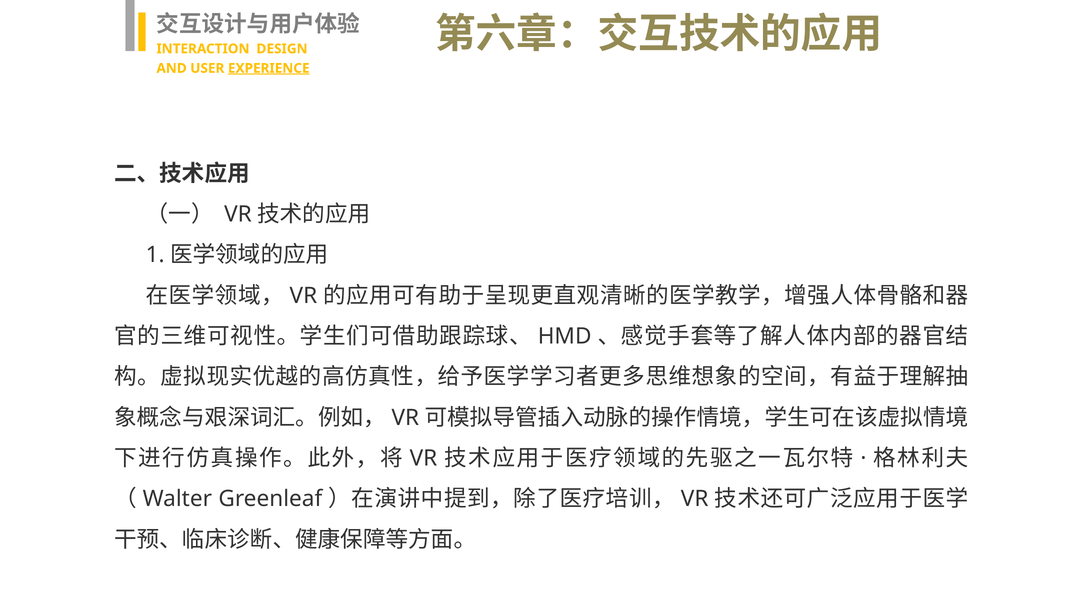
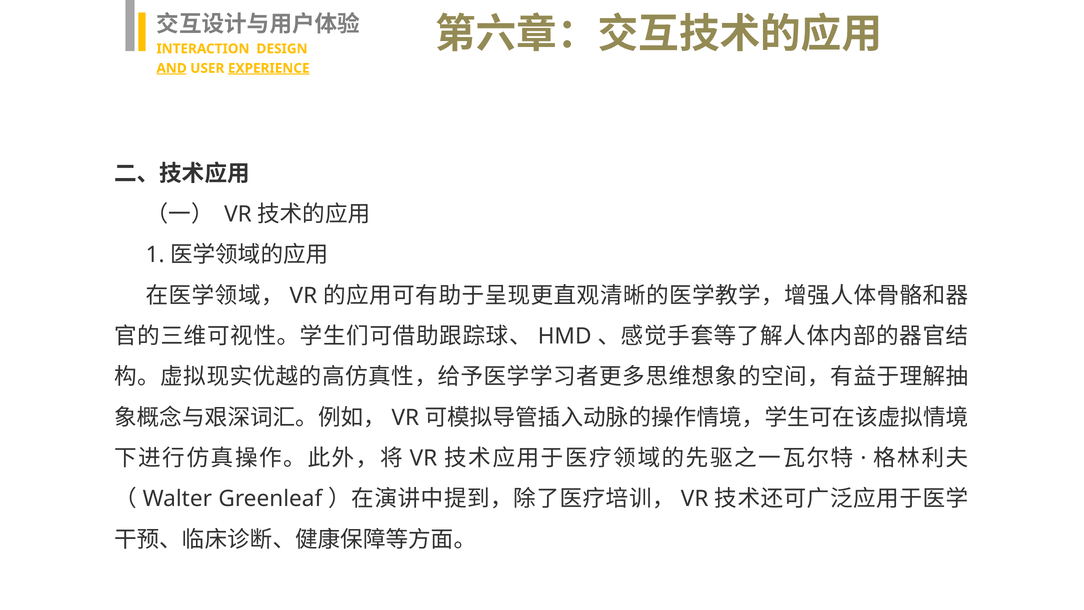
AND underline: none -> present
